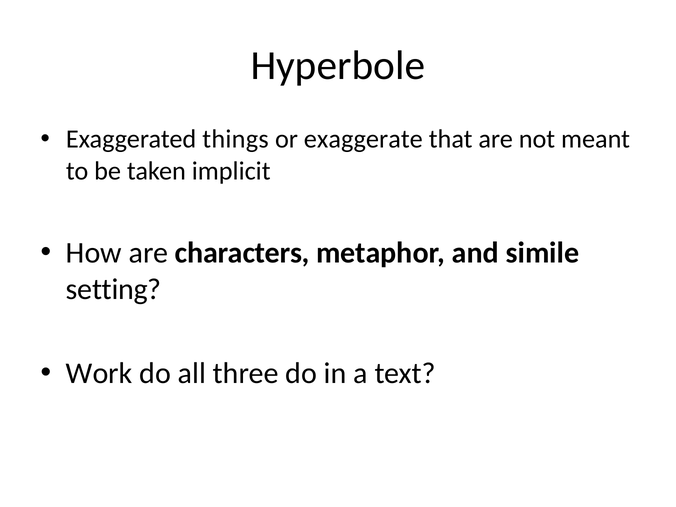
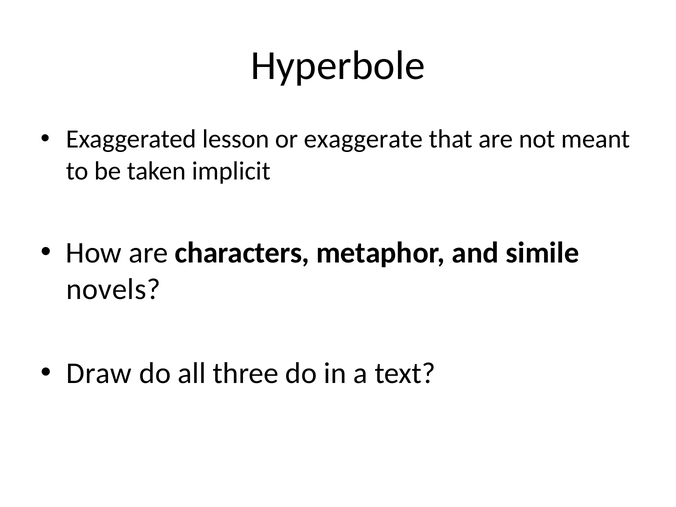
things: things -> lesson
setting: setting -> novels
Work: Work -> Draw
